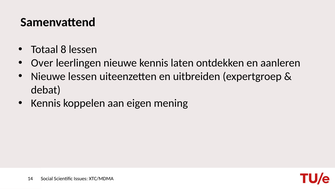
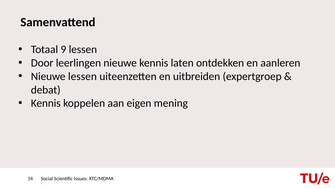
8: 8 -> 9
Over: Over -> Door
